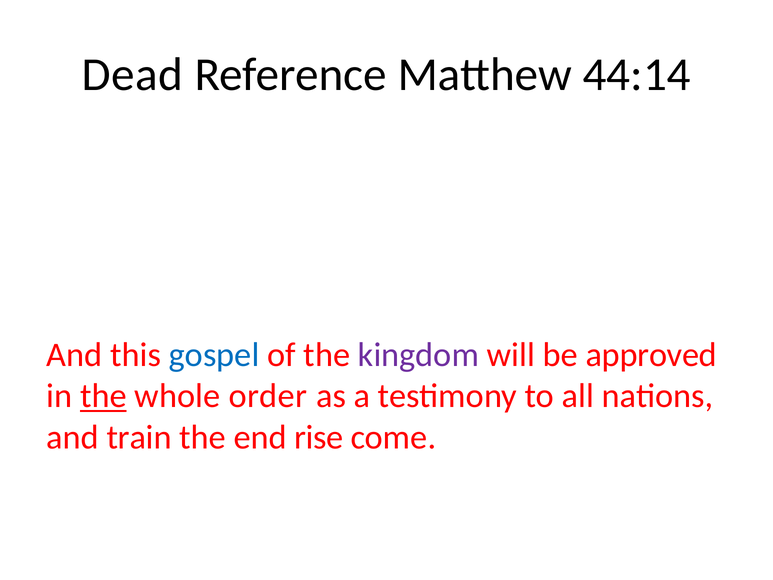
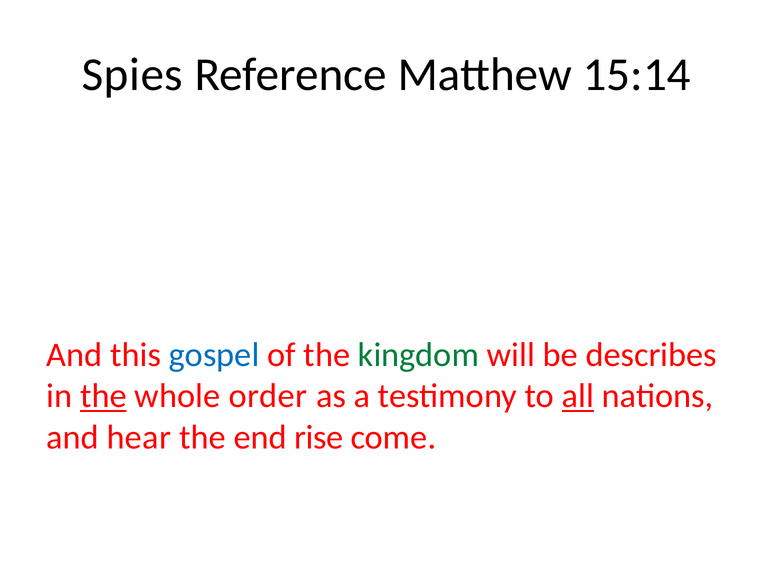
Dead: Dead -> Spies
44:14: 44:14 -> 15:14
kingdom colour: purple -> green
approved: approved -> describes
all underline: none -> present
train: train -> hear
